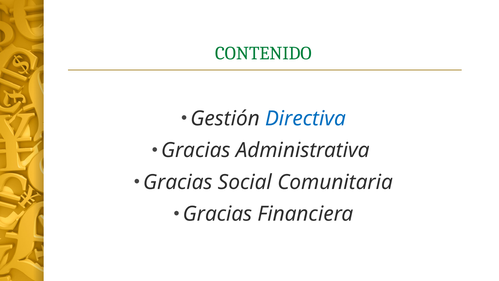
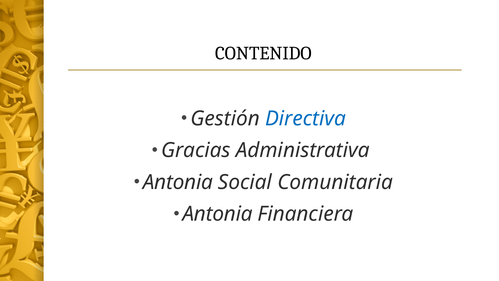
CONTENIDO colour: green -> black
Gracias at (178, 182): Gracias -> Antonia
Gracias at (217, 214): Gracias -> Antonia
